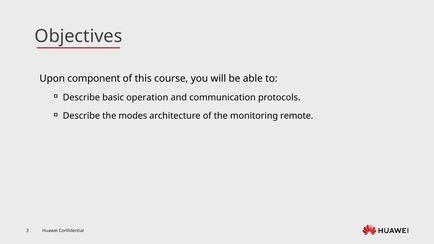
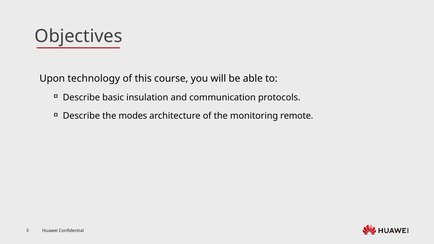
component: component -> technology
operation: operation -> insulation
